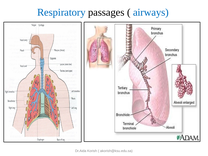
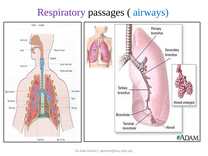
Respiratory colour: blue -> purple
